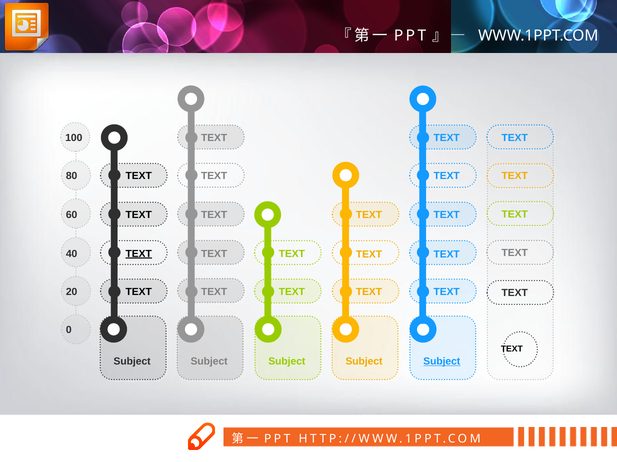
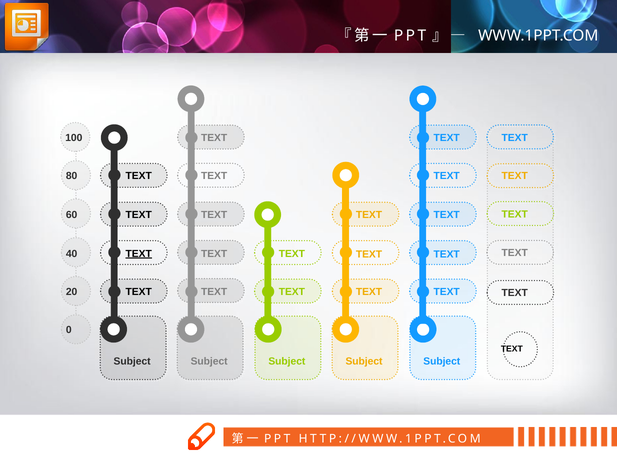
Subject at (442, 362) underline: present -> none
